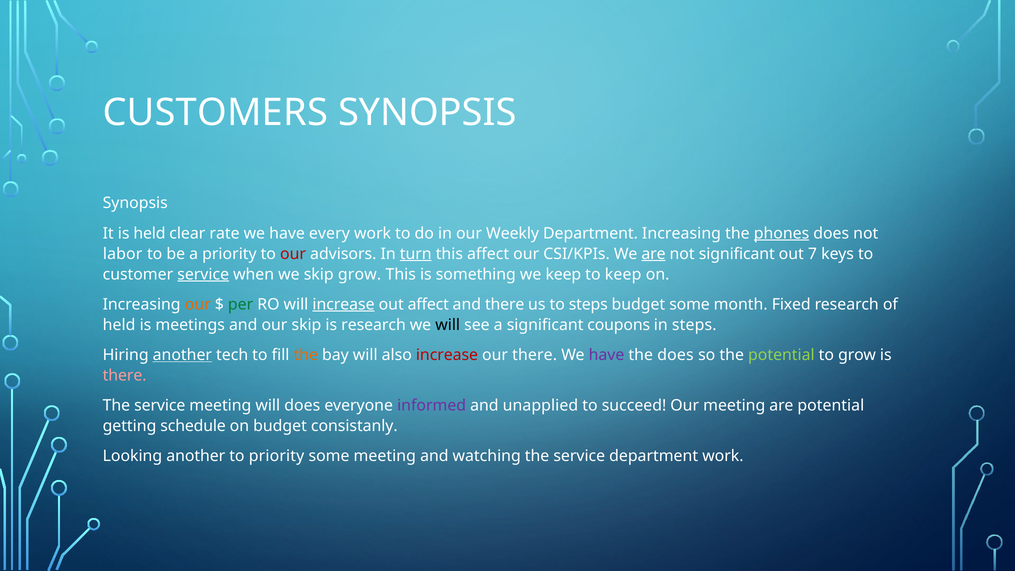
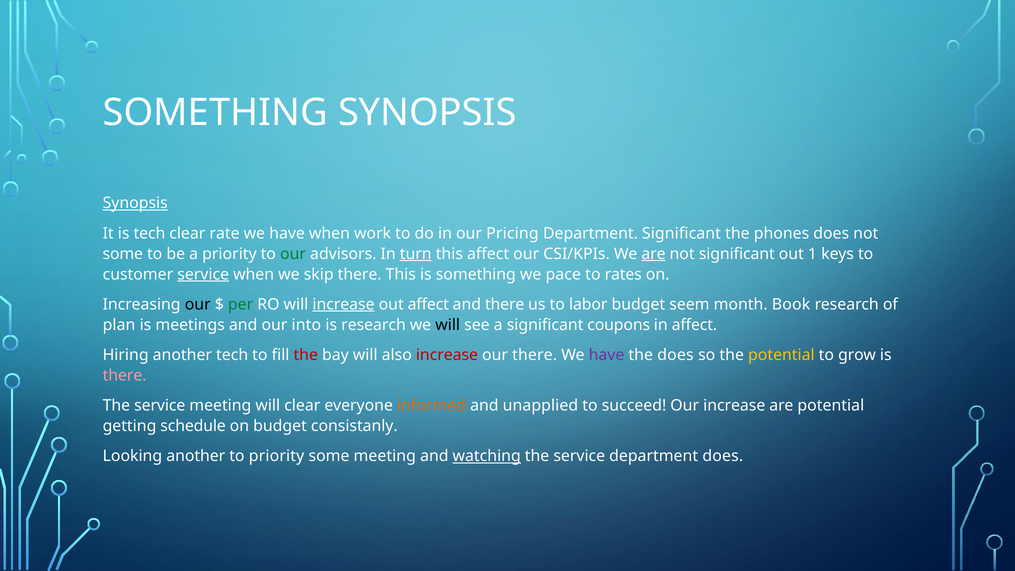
CUSTOMERS at (215, 113): CUSTOMERS -> SOMETHING
Synopsis at (135, 203) underline: none -> present
is held: held -> tech
have every: every -> when
Weekly: Weekly -> Pricing
Department Increasing: Increasing -> Significant
phones underline: present -> none
labor at (123, 254): labor -> some
our at (293, 254) colour: red -> green
7: 7 -> 1
skip grow: grow -> there
we keep: keep -> pace
to keep: keep -> rates
our at (198, 304) colour: orange -> black
to steps: steps -> labor
budget some: some -> seem
Fixed: Fixed -> Book
held at (119, 325): held -> plan
our skip: skip -> into
in steps: steps -> affect
another at (182, 355) underline: present -> none
the at (306, 355) colour: orange -> red
potential at (781, 355) colour: light green -> yellow
will does: does -> clear
informed colour: purple -> orange
Our meeting: meeting -> increase
watching underline: none -> present
department work: work -> does
